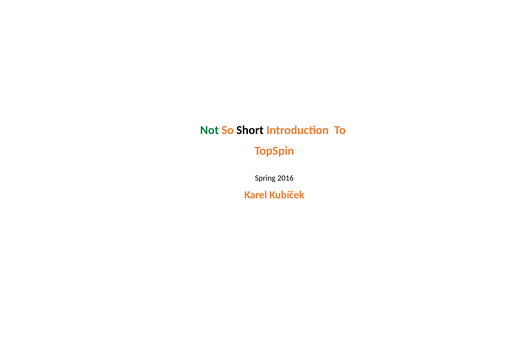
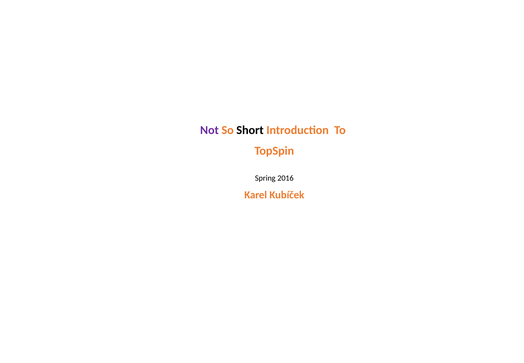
Not colour: green -> purple
